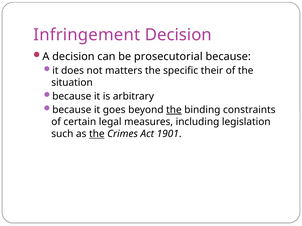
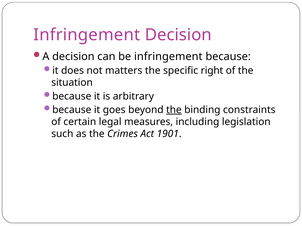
be prosecutorial: prosecutorial -> infringement
their: their -> right
the at (97, 134) underline: present -> none
